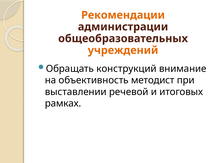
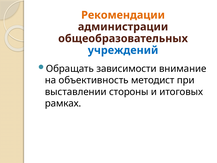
учреждений colour: orange -> blue
конструкций: конструкций -> зависимости
речевой: речевой -> стороны
